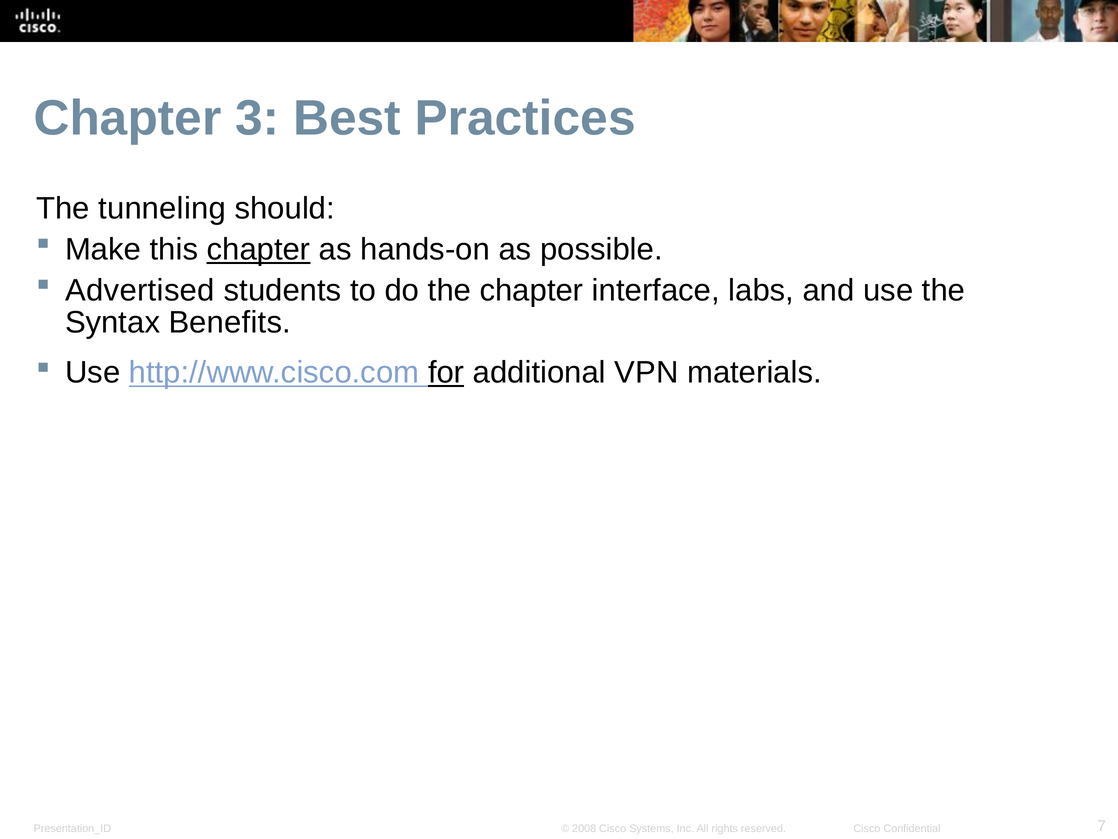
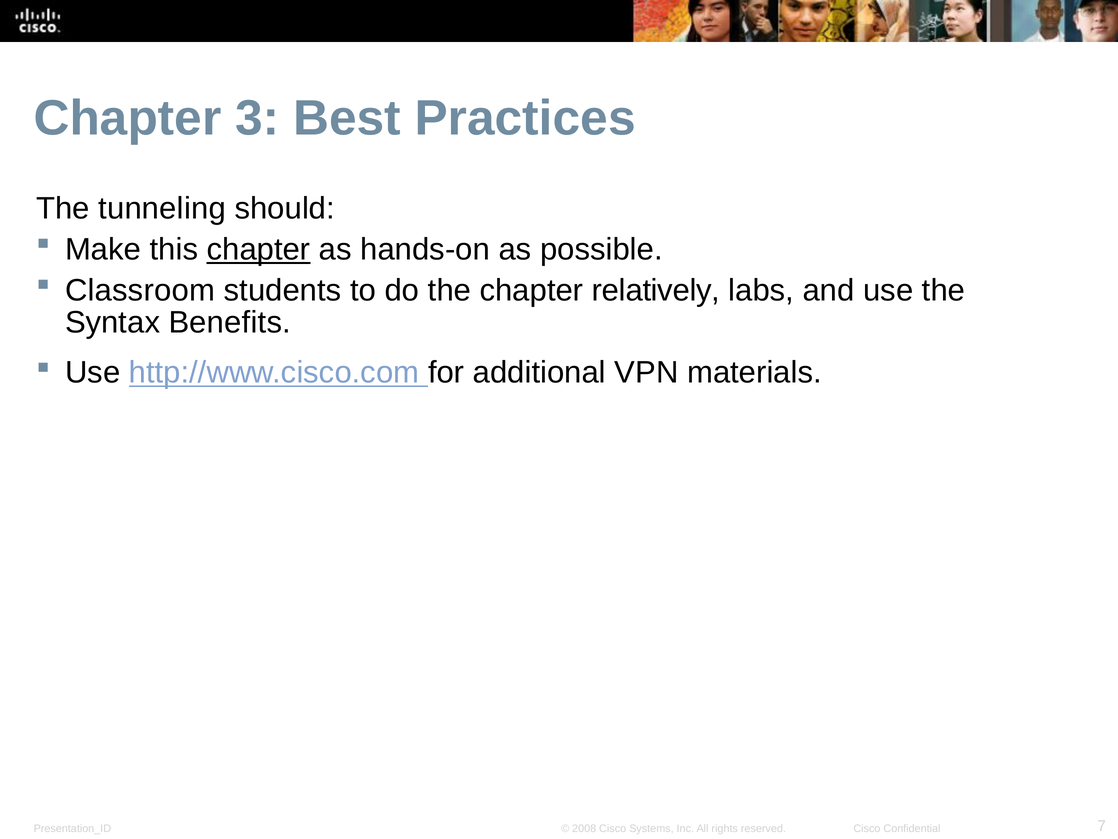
Advertised: Advertised -> Classroom
interface: interface -> relatively
for underline: present -> none
